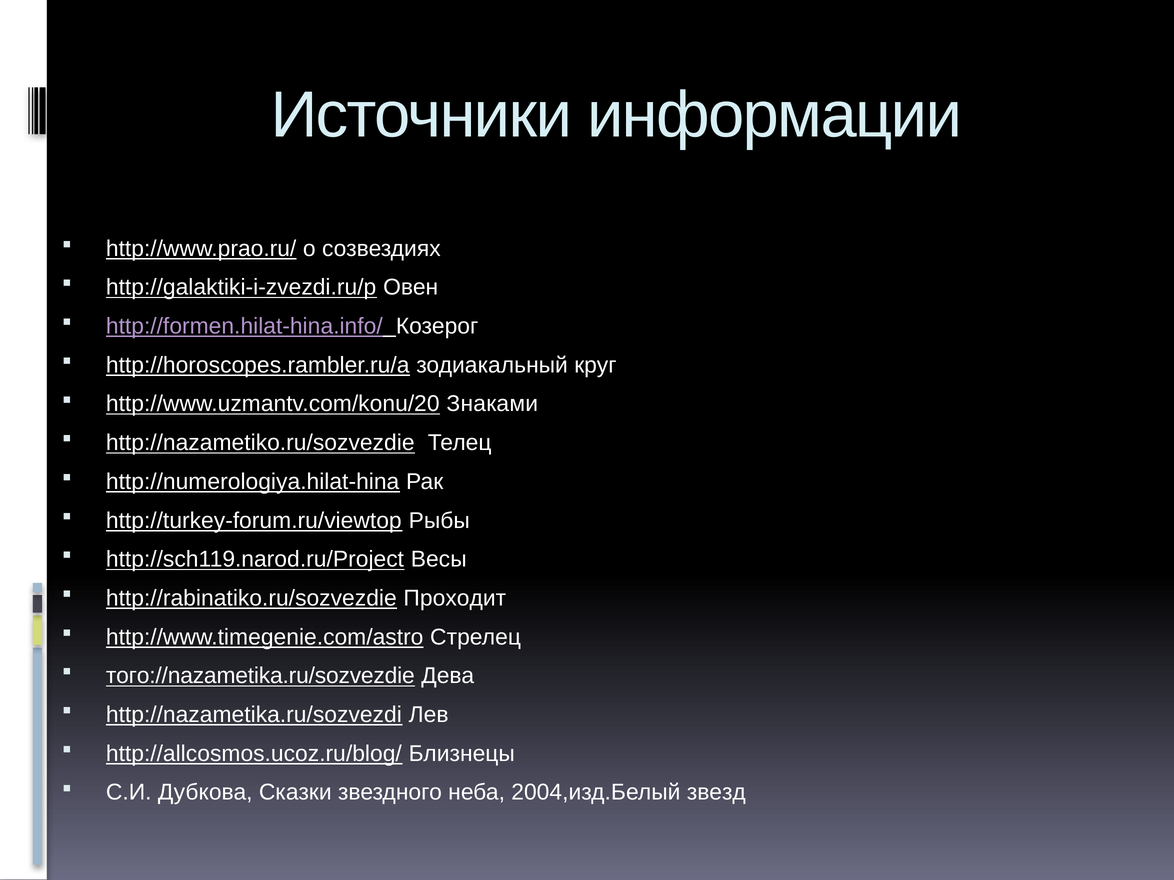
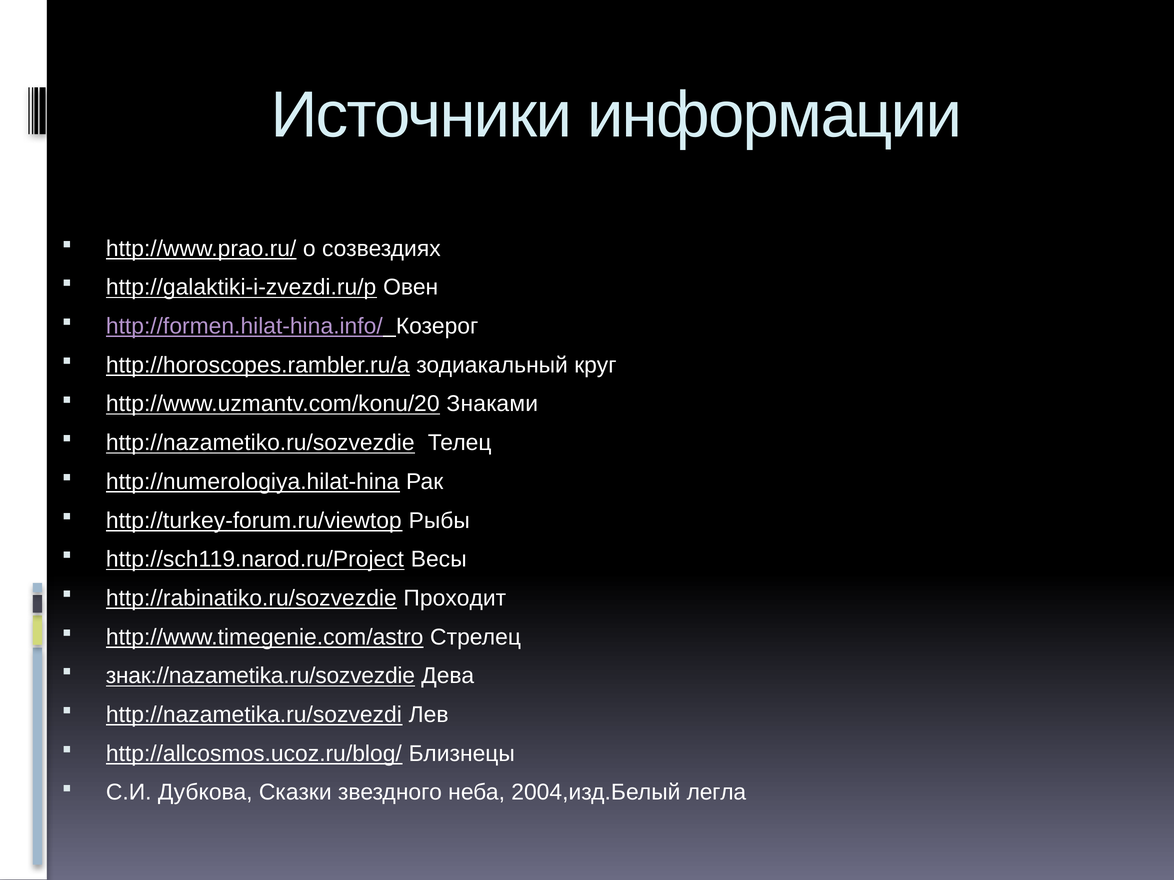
того://nazametika.ru/sozvezdie: того://nazametika.ru/sozvezdie -> знак://nazametika.ru/sozvezdie
звезд: звезд -> легла
